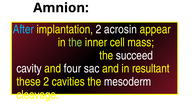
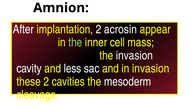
After colour: light blue -> white
the succeed: succeed -> invasion
four: four -> less
in resultant: resultant -> invasion
